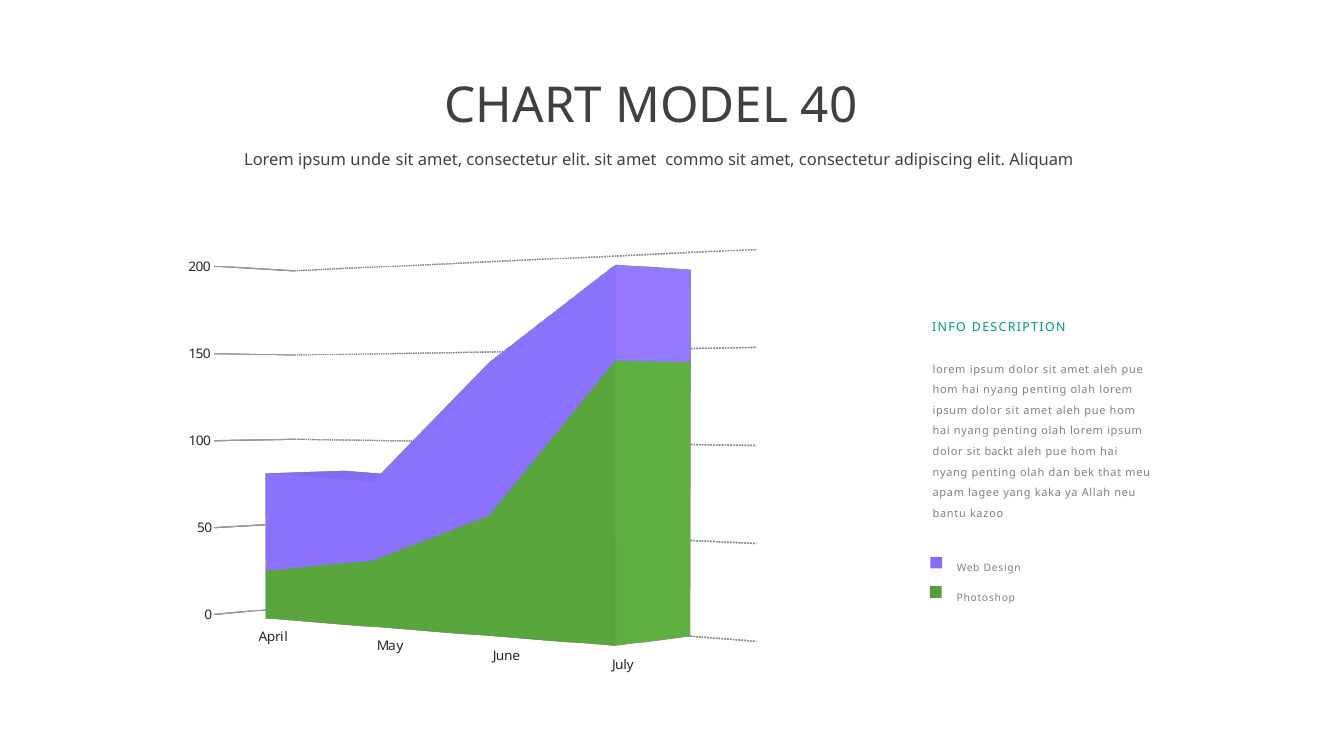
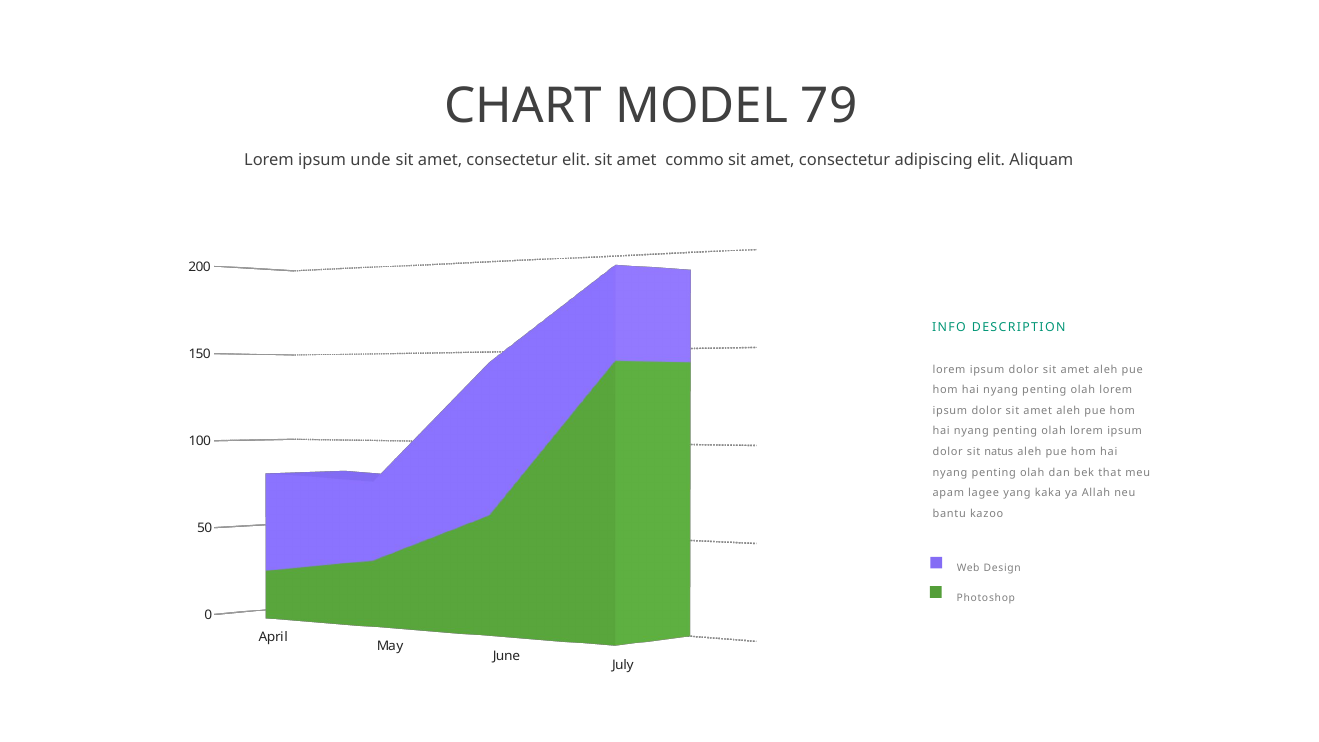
40: 40 -> 79
backt: backt -> natus
